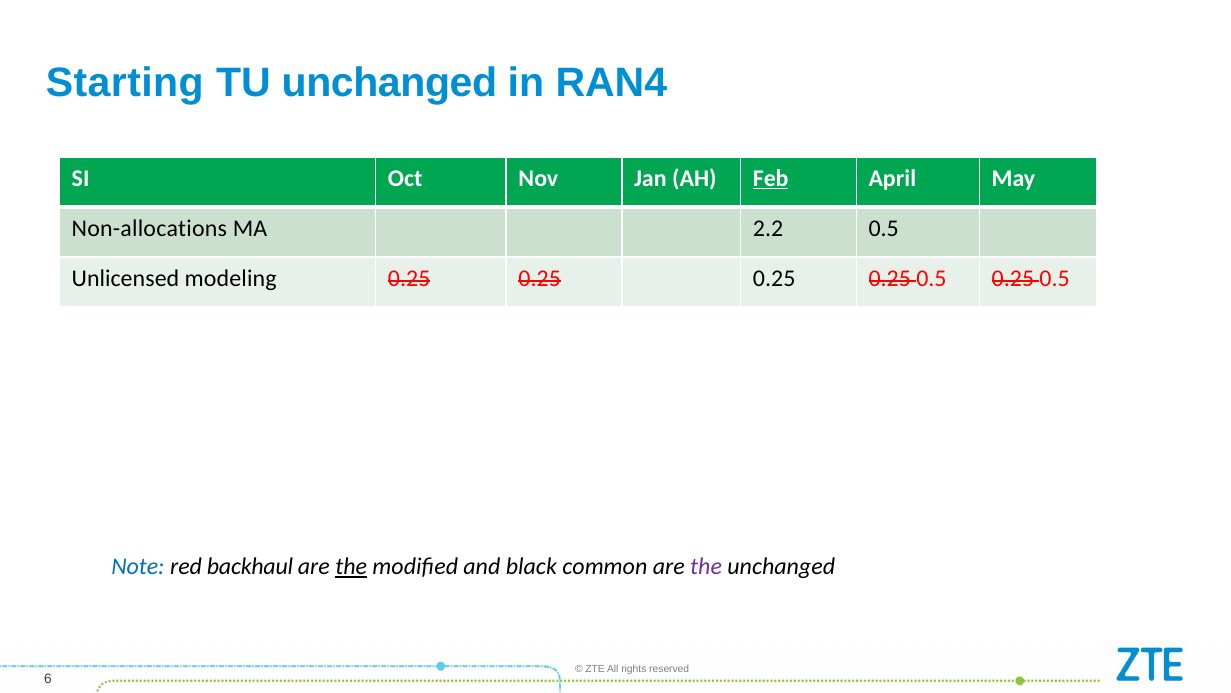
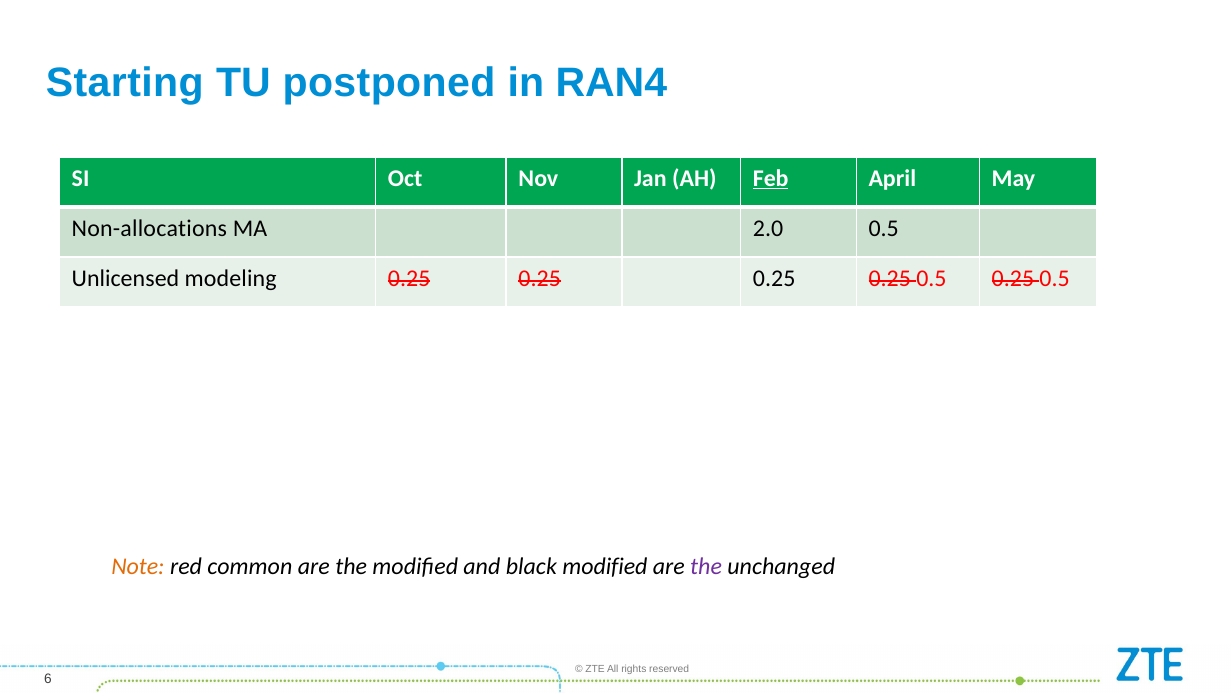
TU unchanged: unchanged -> postponed
2.2: 2.2 -> 2.0
Note colour: blue -> orange
backhaul: backhaul -> common
the at (351, 566) underline: present -> none
black common: common -> modified
